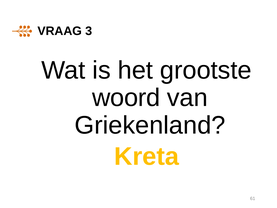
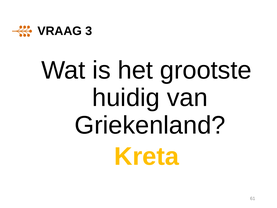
woord: woord -> huidig
